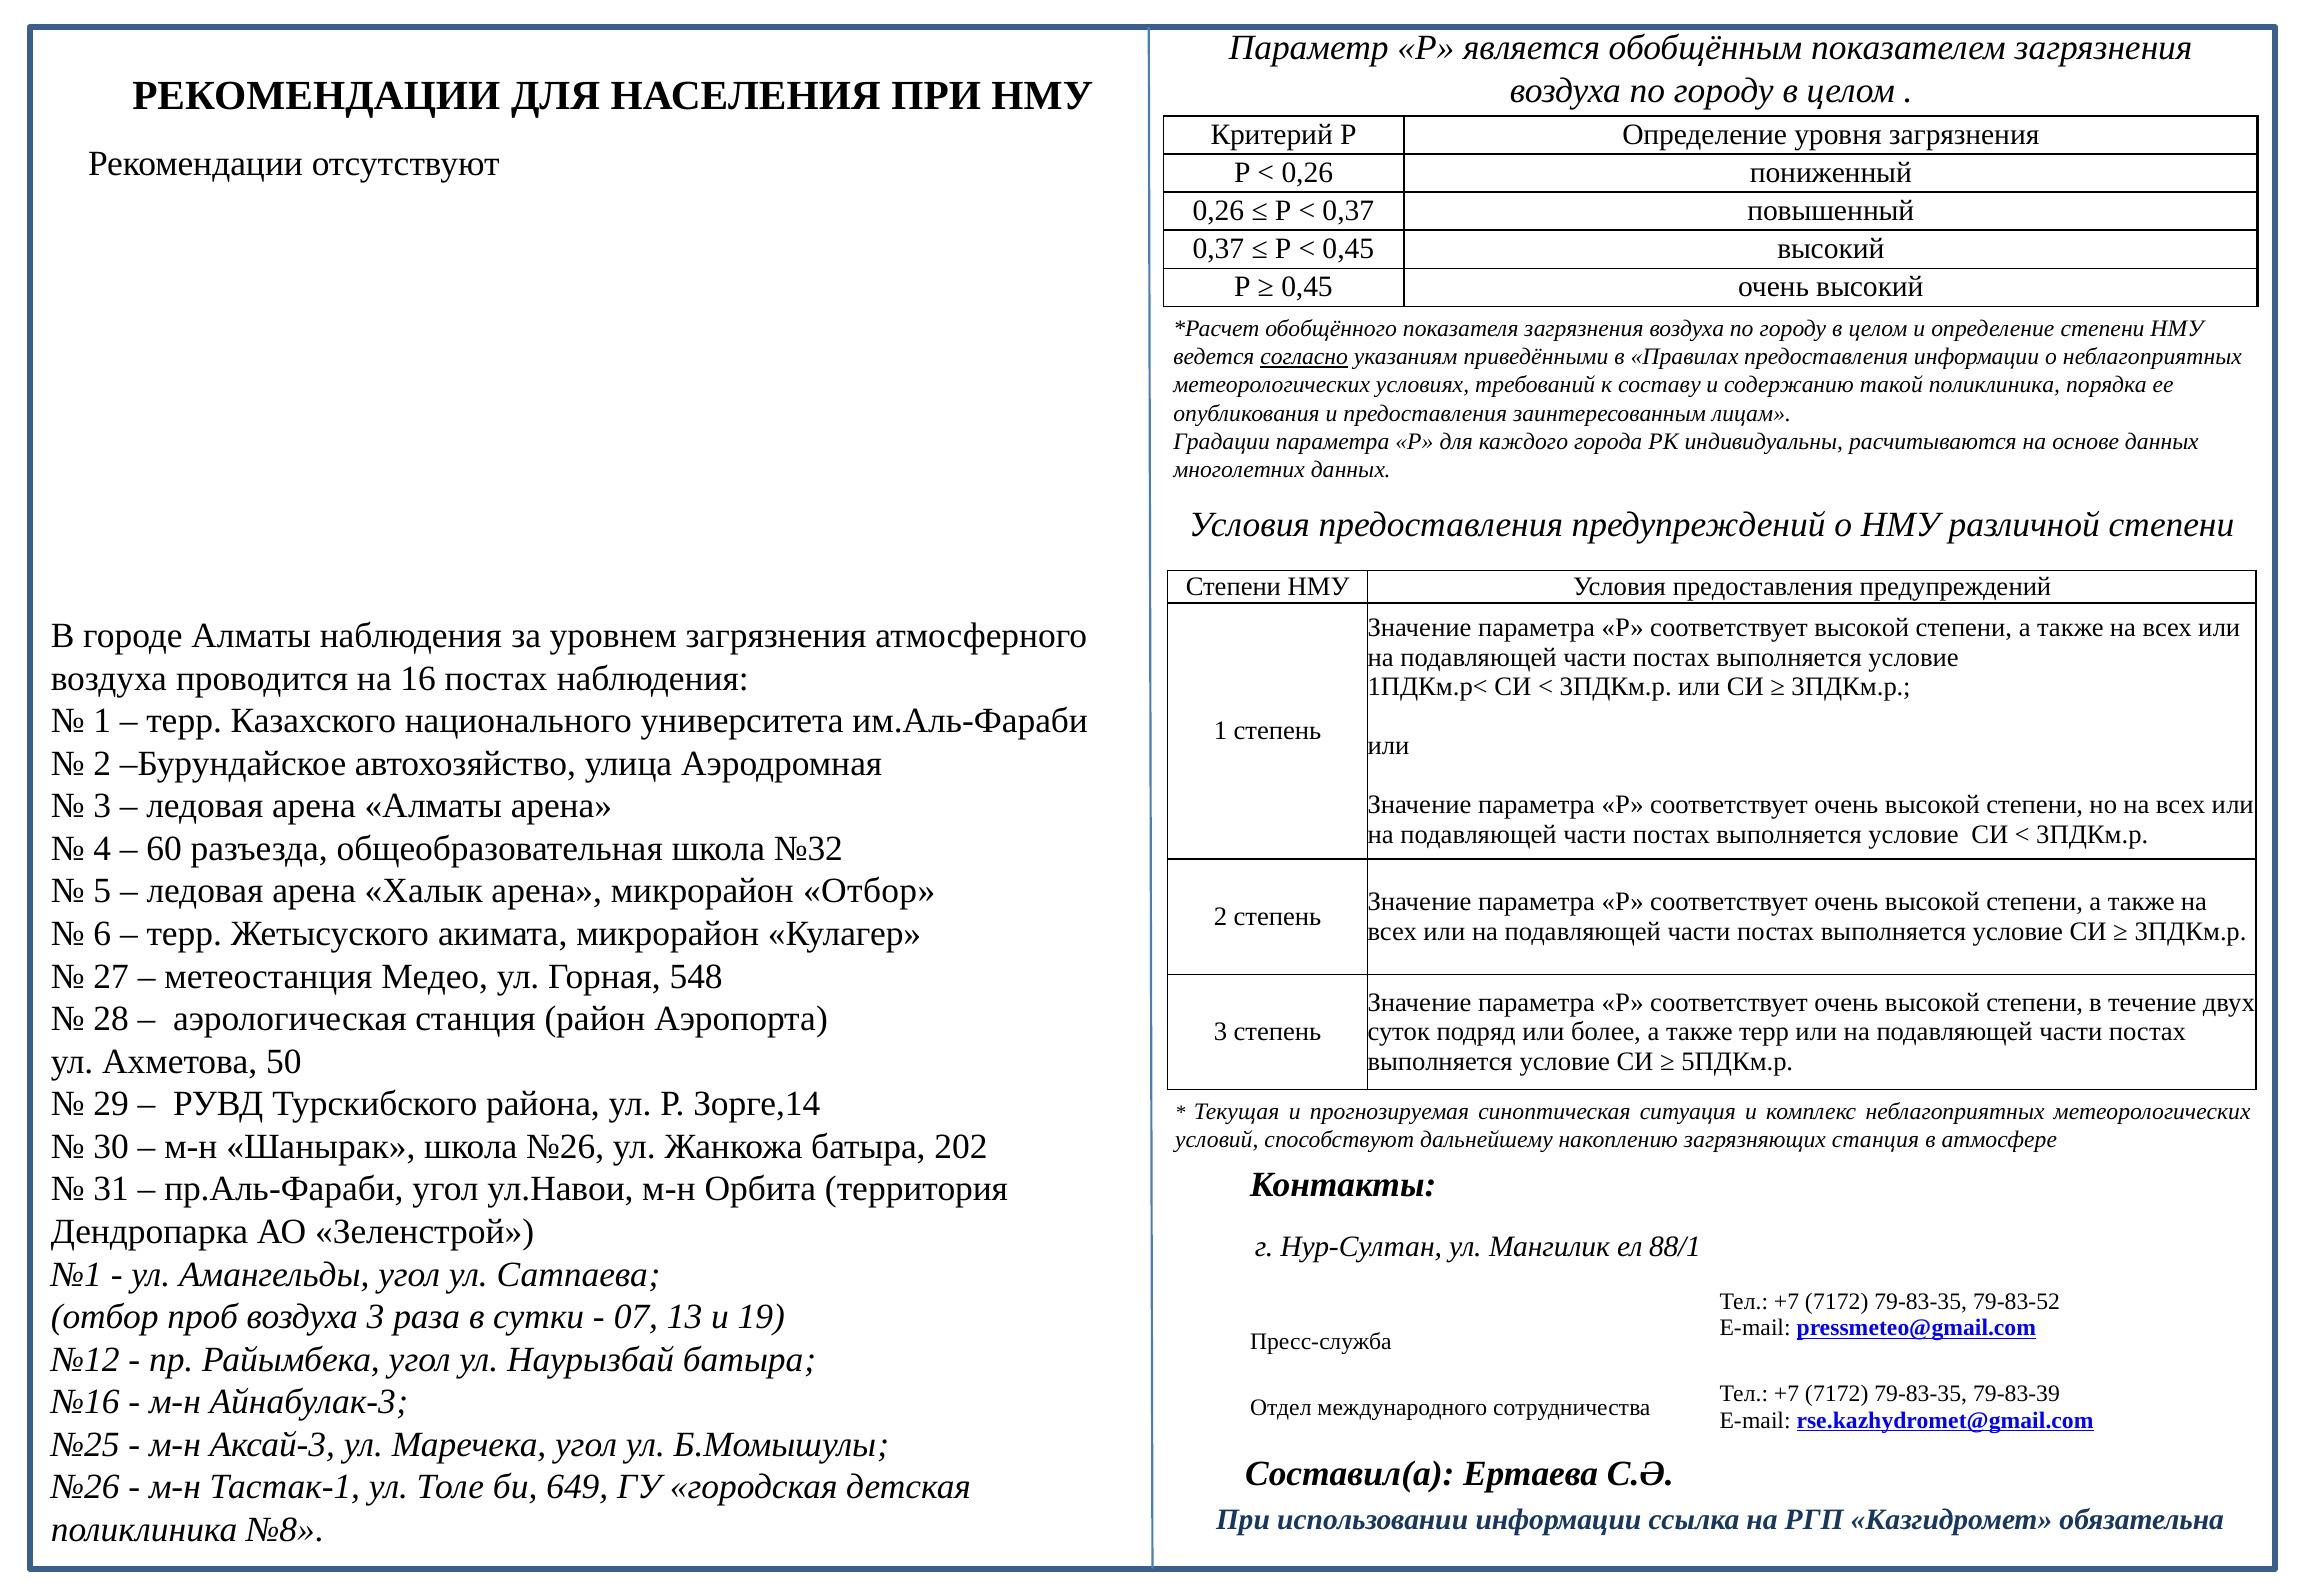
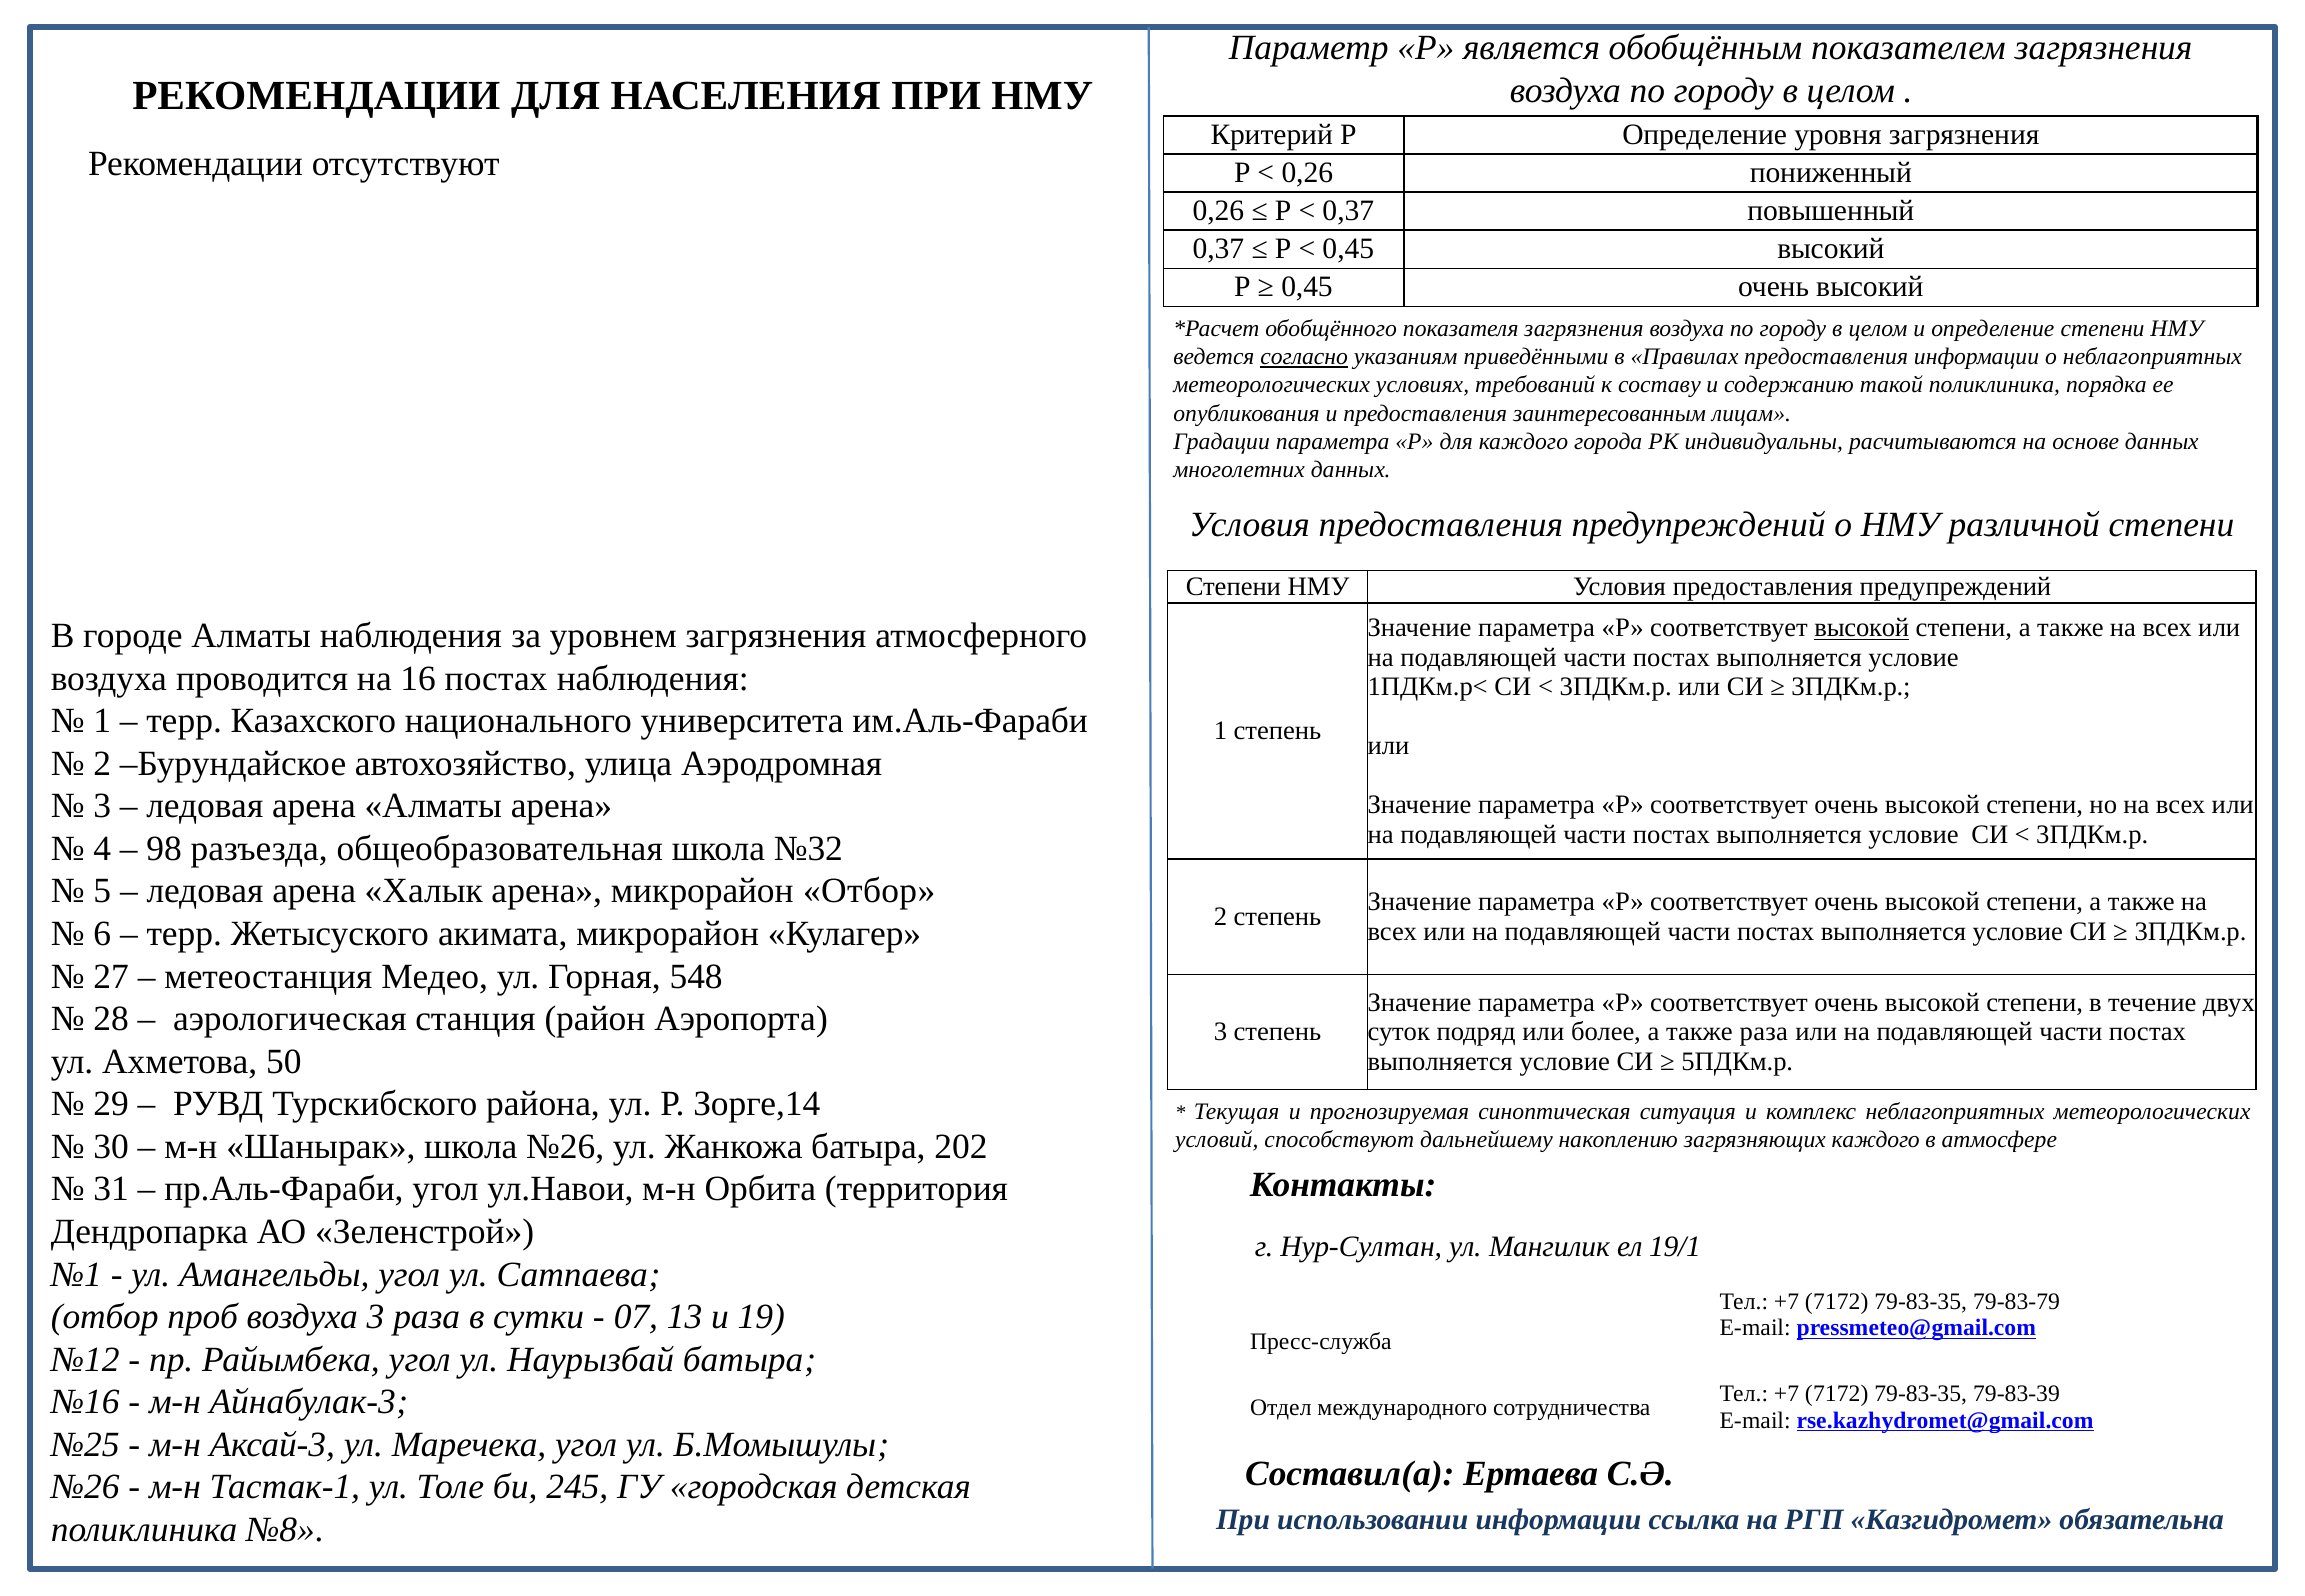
высокой at (1862, 628) underline: none -> present
60: 60 -> 98
также терр: терр -> раза
загрязняющих станция: станция -> каждого
88/1: 88/1 -> 19/1
79-83-52: 79-83-52 -> 79-83-79
649: 649 -> 245
